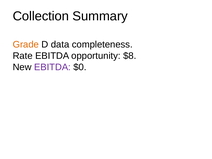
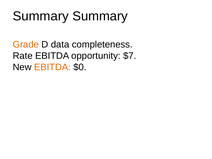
Collection at (41, 16): Collection -> Summary
$8: $8 -> $7
EBITDA at (52, 67) colour: purple -> orange
